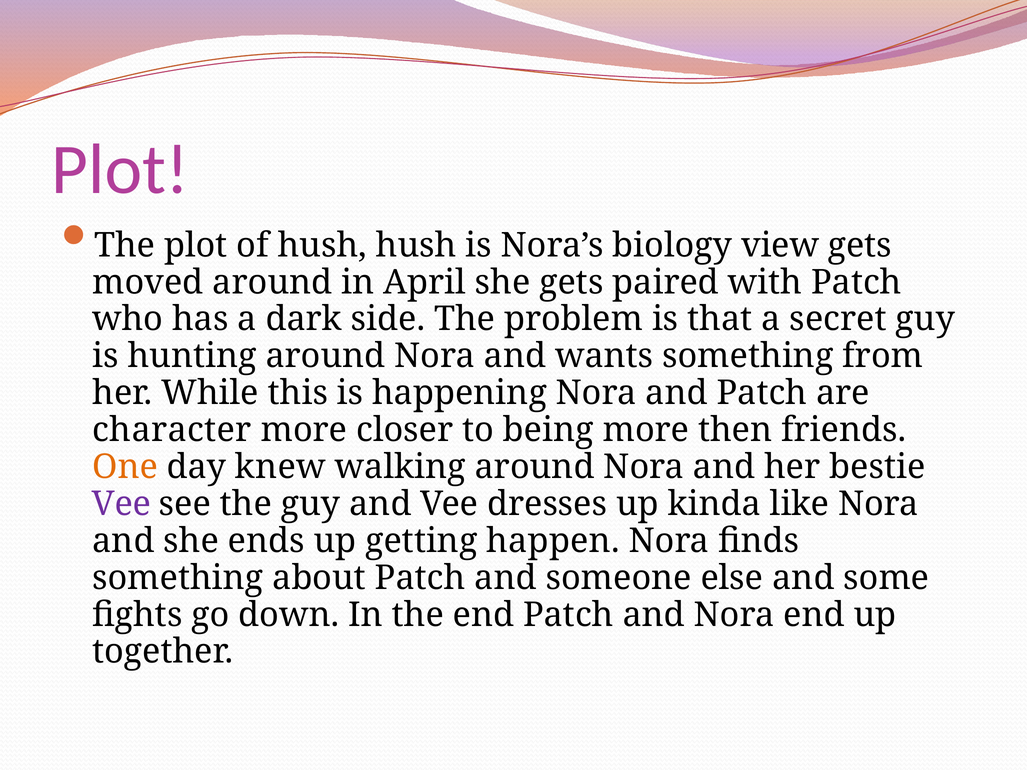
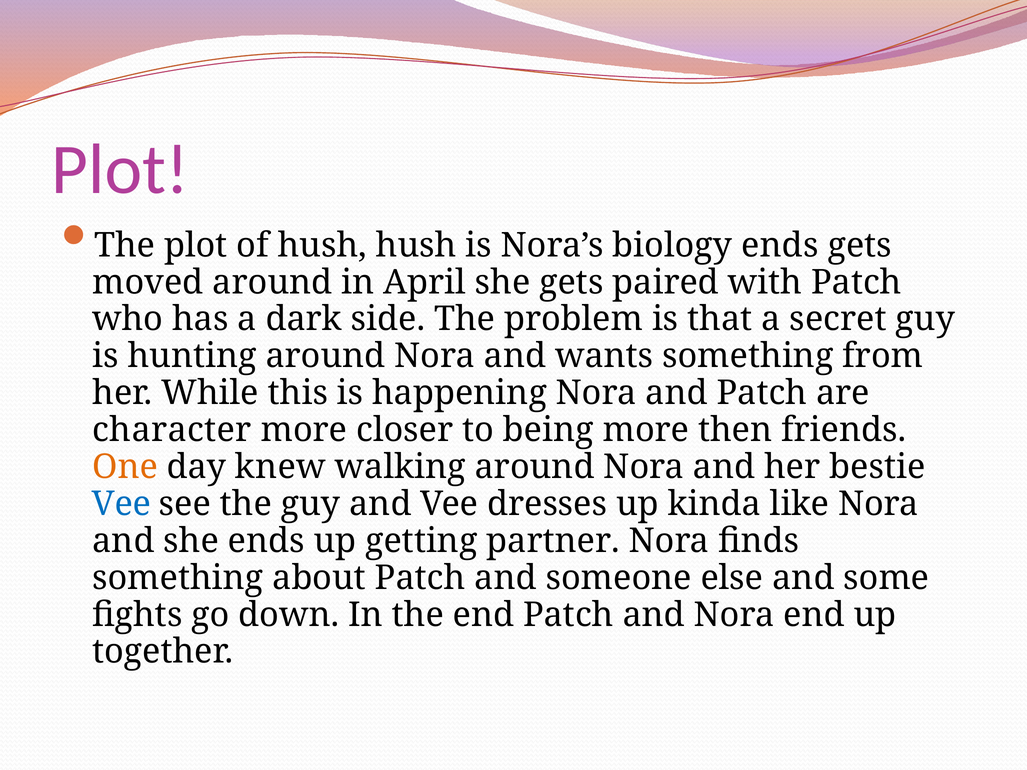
biology view: view -> ends
Vee at (121, 504) colour: purple -> blue
happen: happen -> partner
